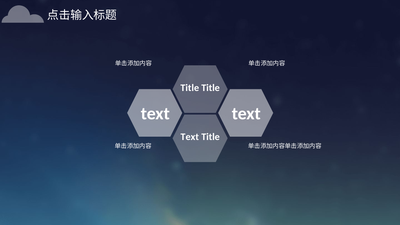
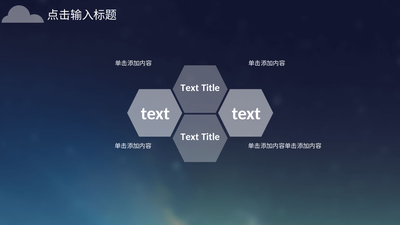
Title at (190, 88): Title -> Text
